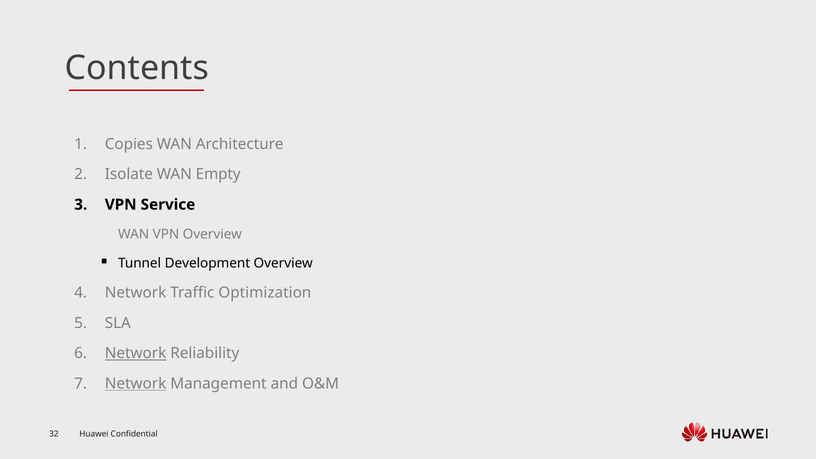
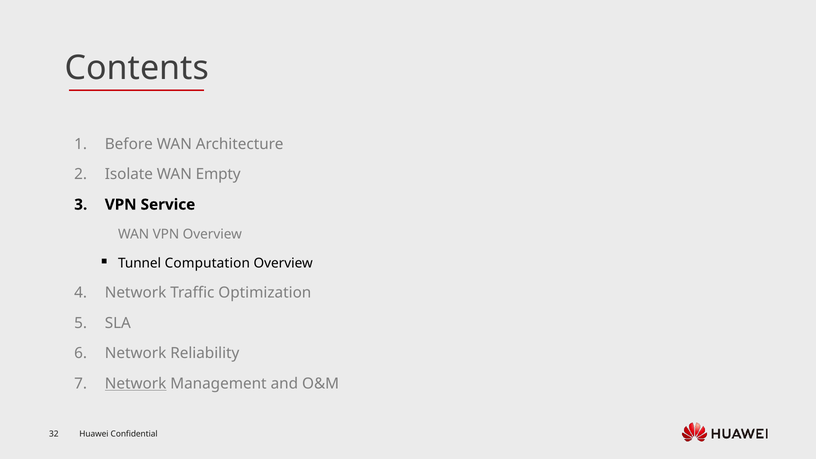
Copies: Copies -> Before
Development: Development -> Computation
Network at (136, 353) underline: present -> none
